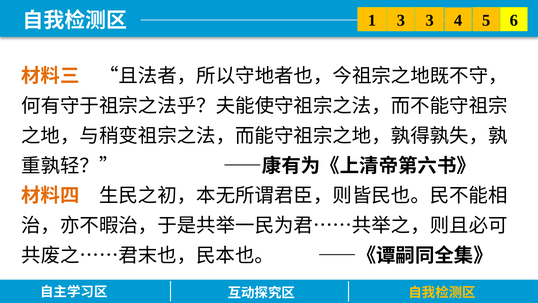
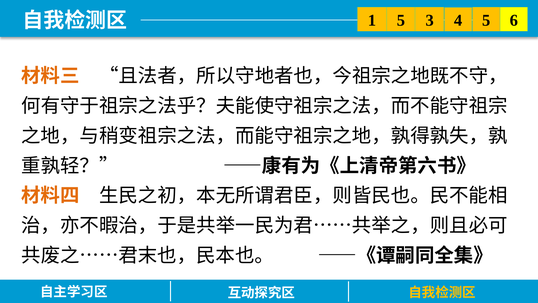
1 3: 3 -> 5
